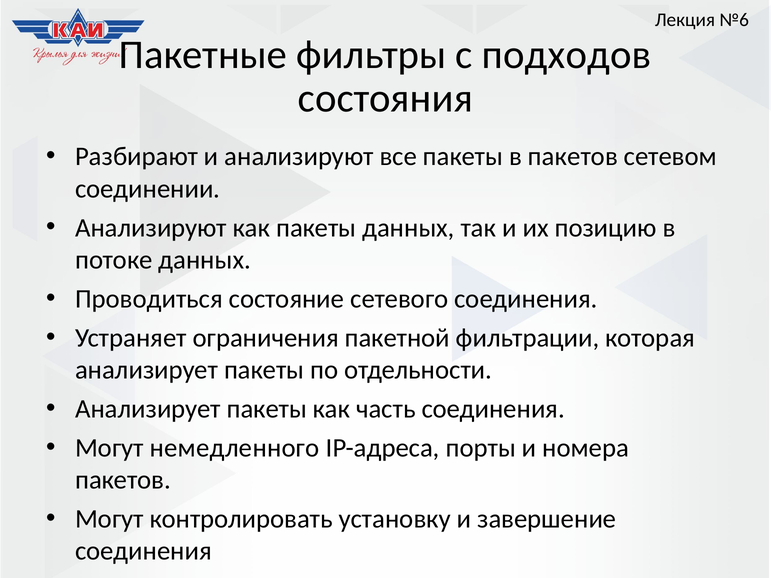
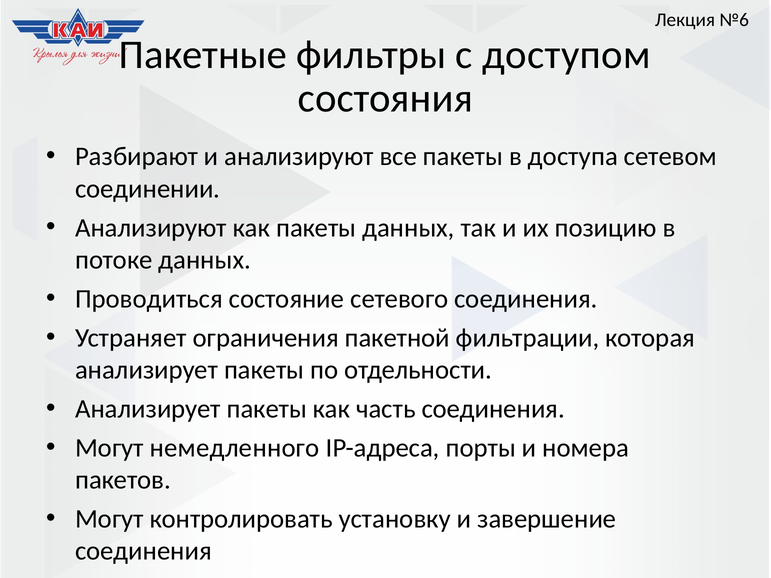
подходов: подходов -> доступом
в пакетов: пакетов -> доступа
